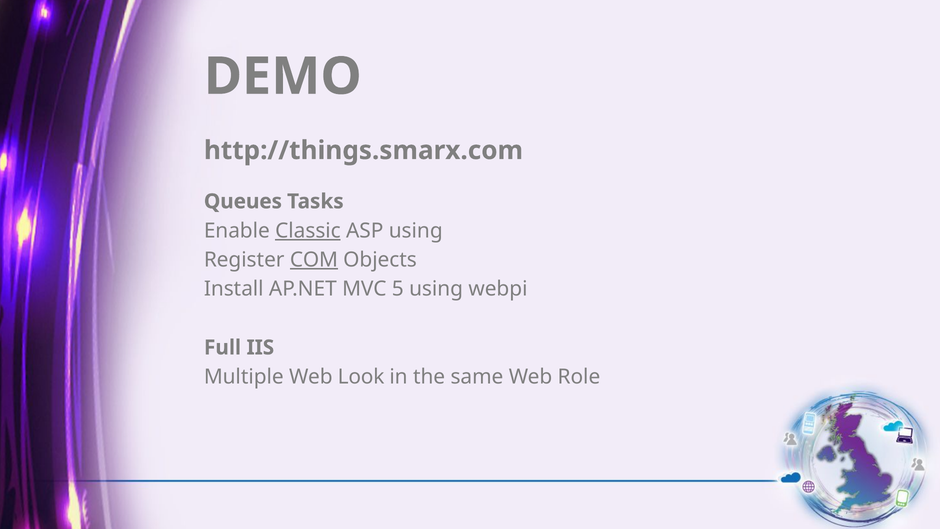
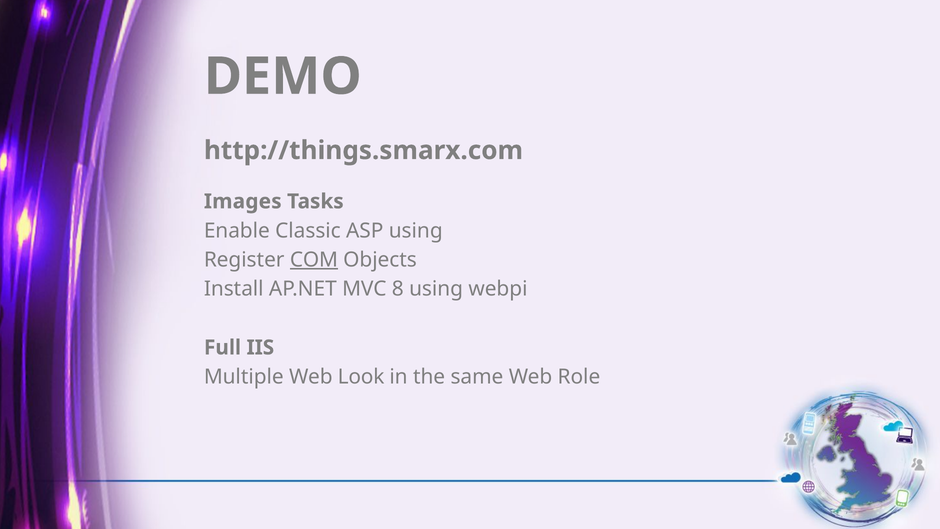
Queues: Queues -> Images
Classic underline: present -> none
5: 5 -> 8
